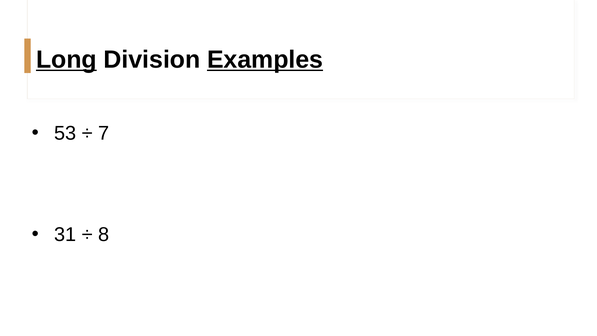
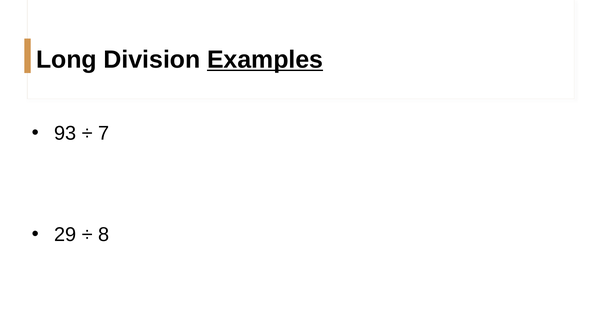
Long underline: present -> none
53: 53 -> 93
31: 31 -> 29
